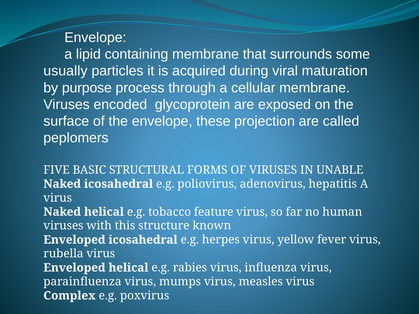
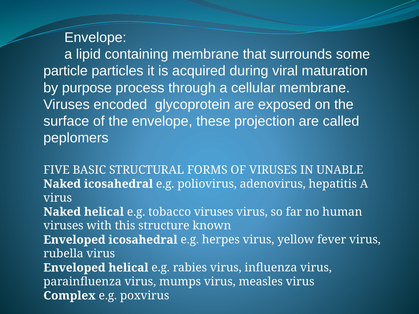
usually: usually -> particle
tobacco feature: feature -> viruses
